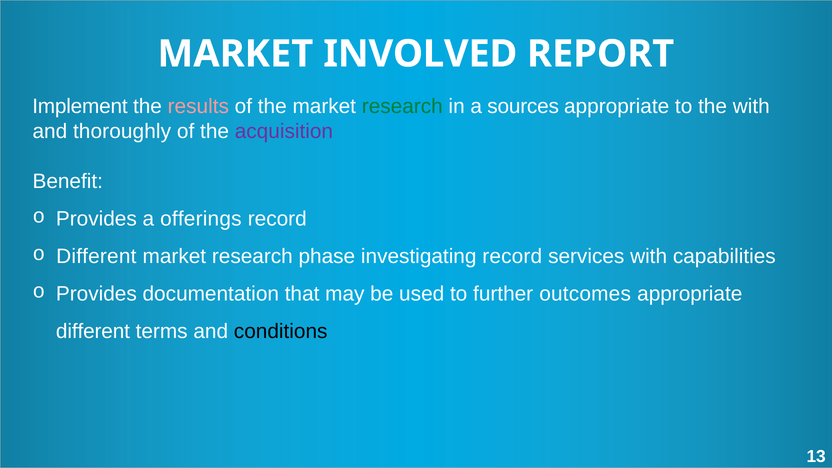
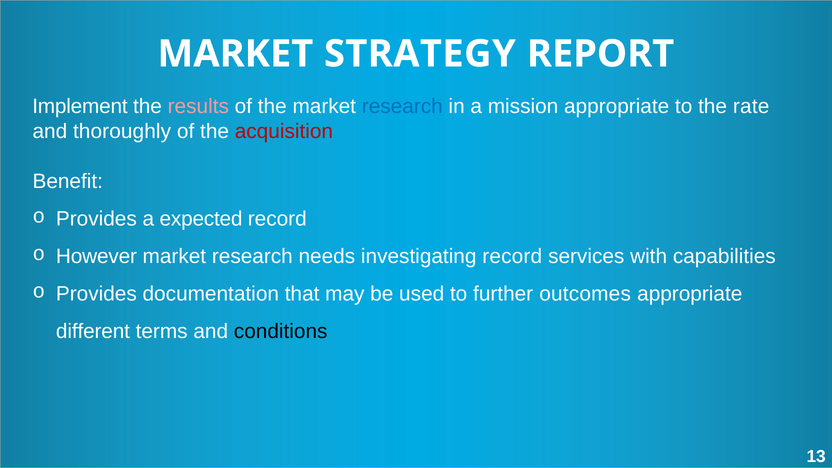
INVOLVED: INVOLVED -> STRATEGY
research at (402, 107) colour: green -> blue
sources: sources -> mission
the with: with -> rate
acquisition colour: purple -> red
offerings: offerings -> expected
Different at (96, 256): Different -> However
phase: phase -> needs
